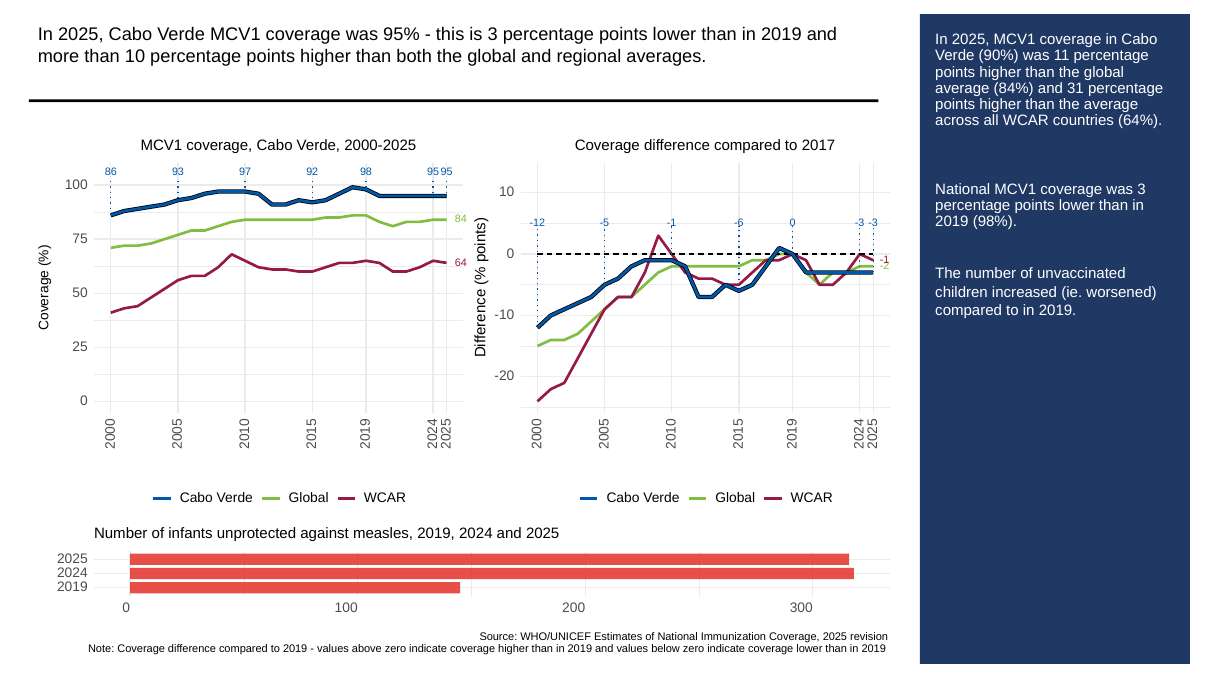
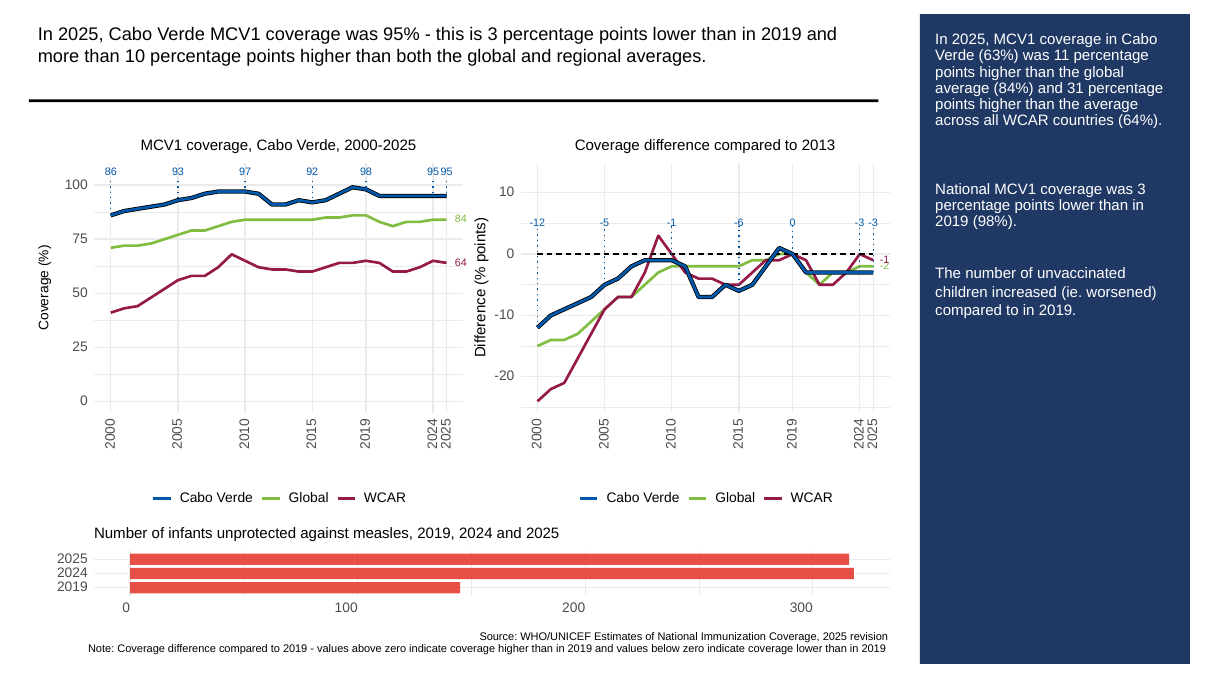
90%: 90% -> 63%
2017: 2017 -> 2013
